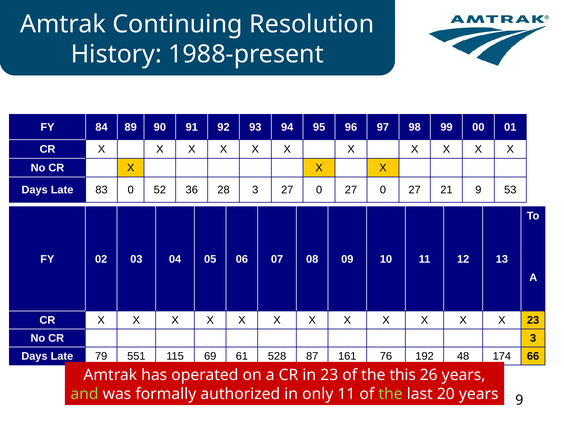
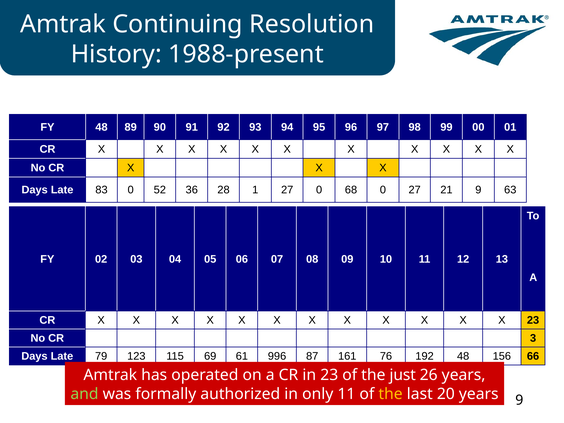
FY 84: 84 -> 48
28 3: 3 -> 1
27 at (351, 190): 27 -> 68
53: 53 -> 63
551: 551 -> 123
528: 528 -> 996
174: 174 -> 156
this: this -> just
the at (391, 394) colour: light green -> yellow
